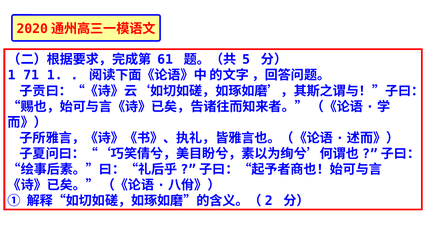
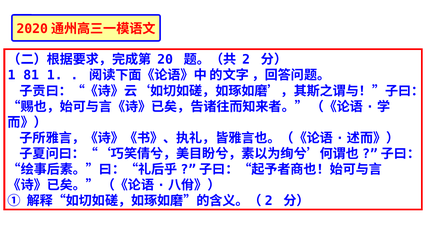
61: 61 -> 20
5: 5 -> 2
71: 71 -> 81
